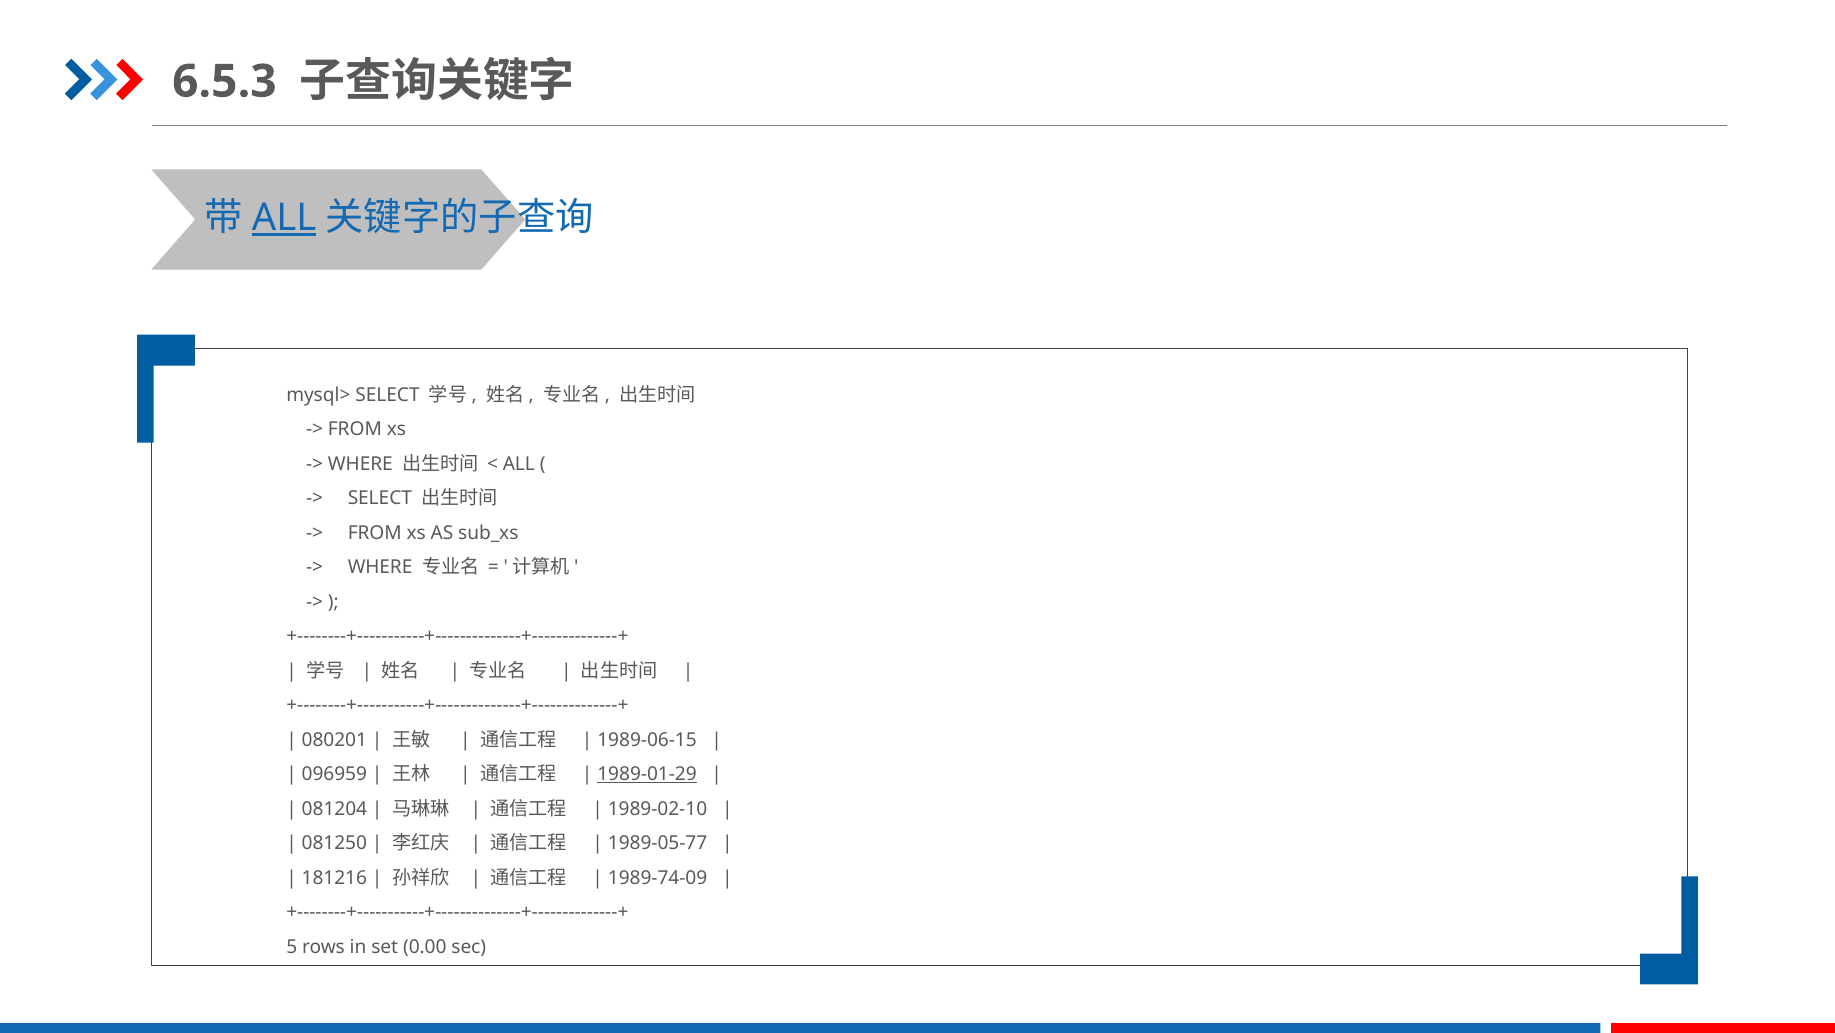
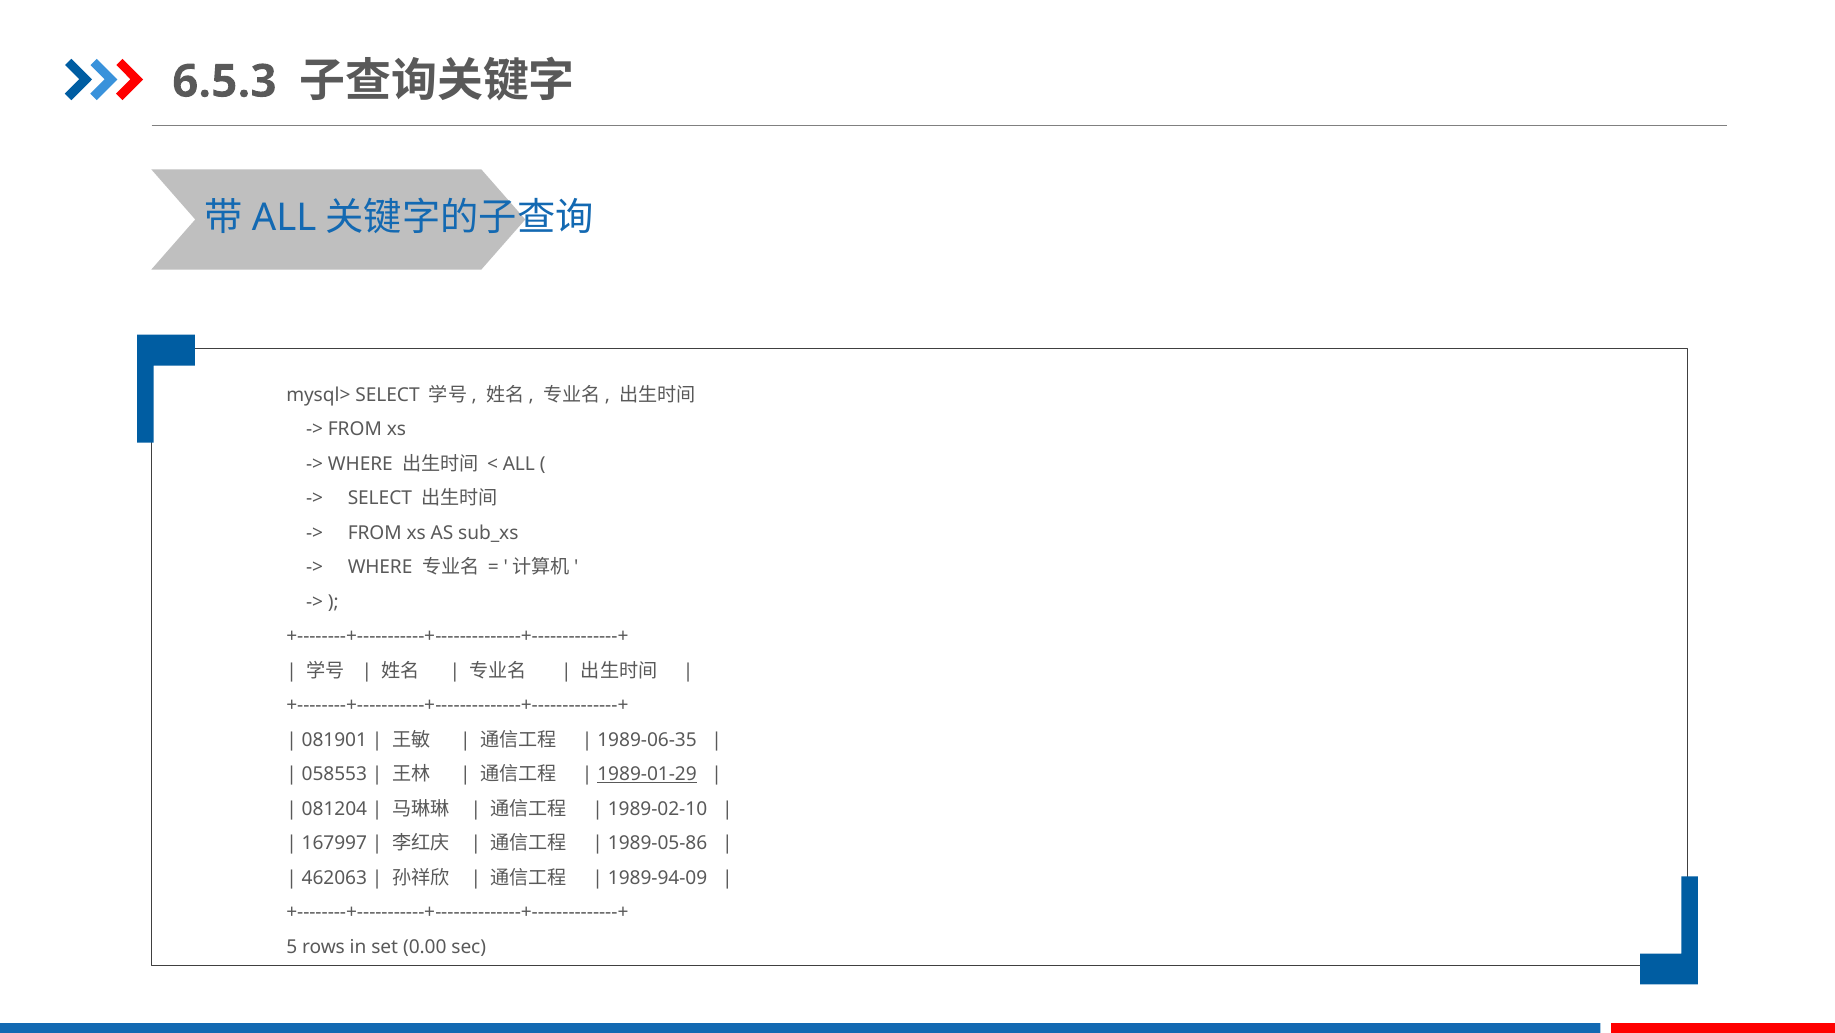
ALL at (284, 218) underline: present -> none
080201: 080201 -> 081901
1989-06-15: 1989-06-15 -> 1989-06-35
096959: 096959 -> 058553
081250: 081250 -> 167997
1989-05-77: 1989-05-77 -> 1989-05-86
181216: 181216 -> 462063
1989-74-09: 1989-74-09 -> 1989-94-09
